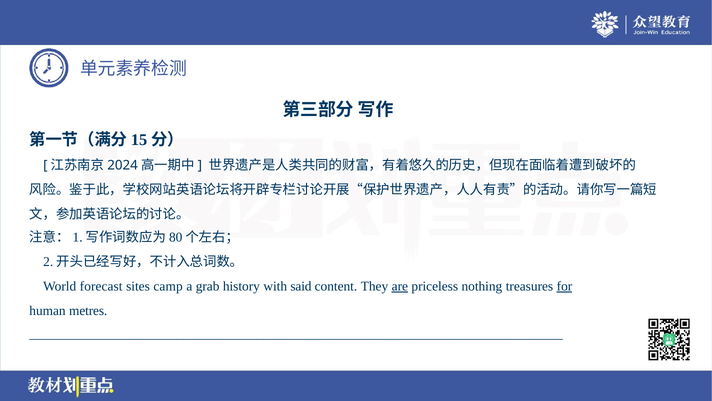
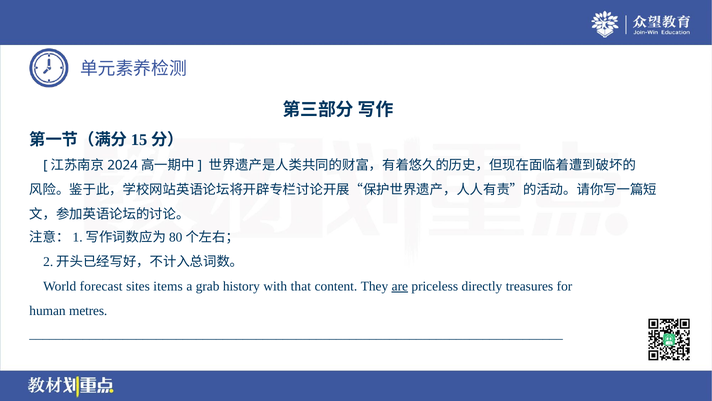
camp: camp -> items
said: said -> that
nothing: nothing -> directly
for underline: present -> none
